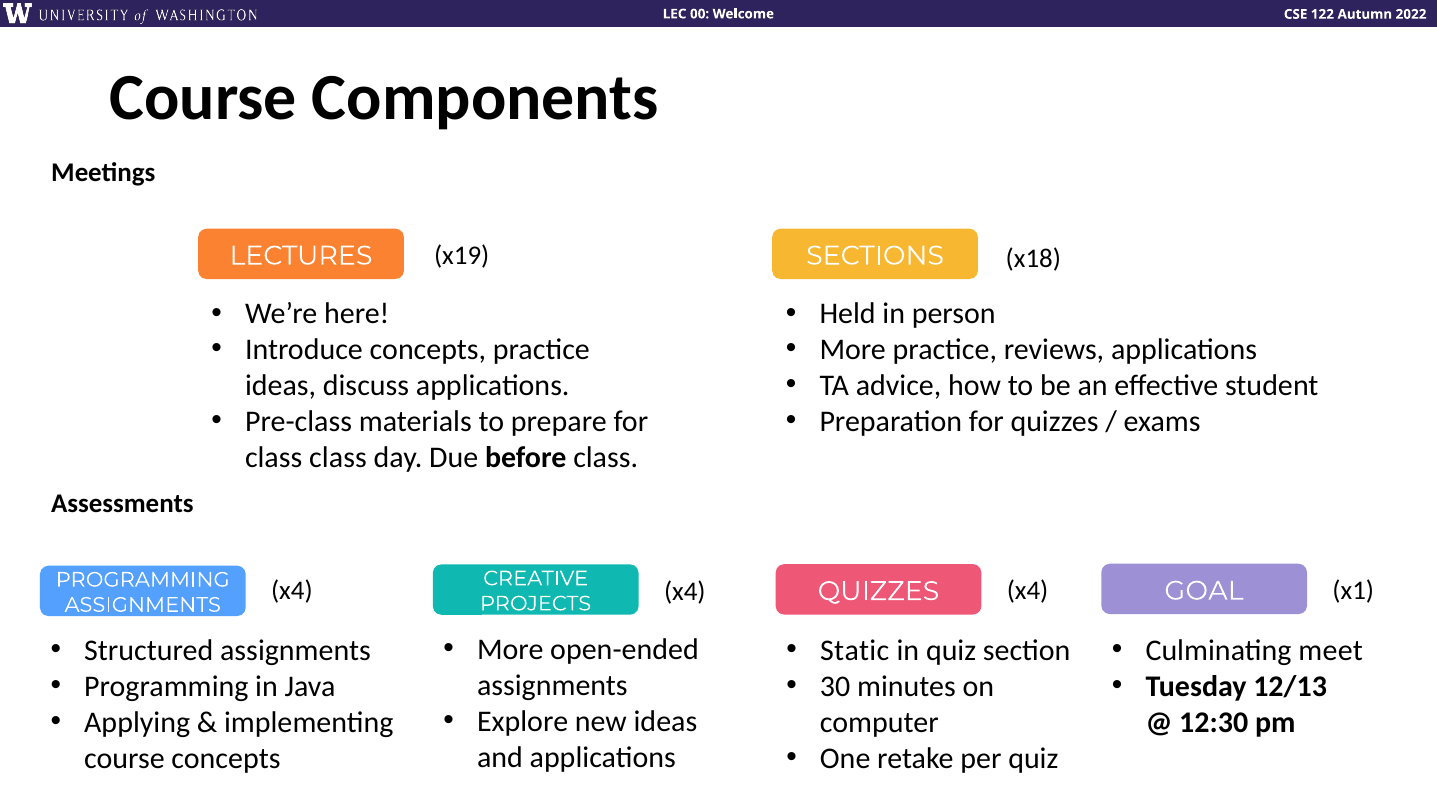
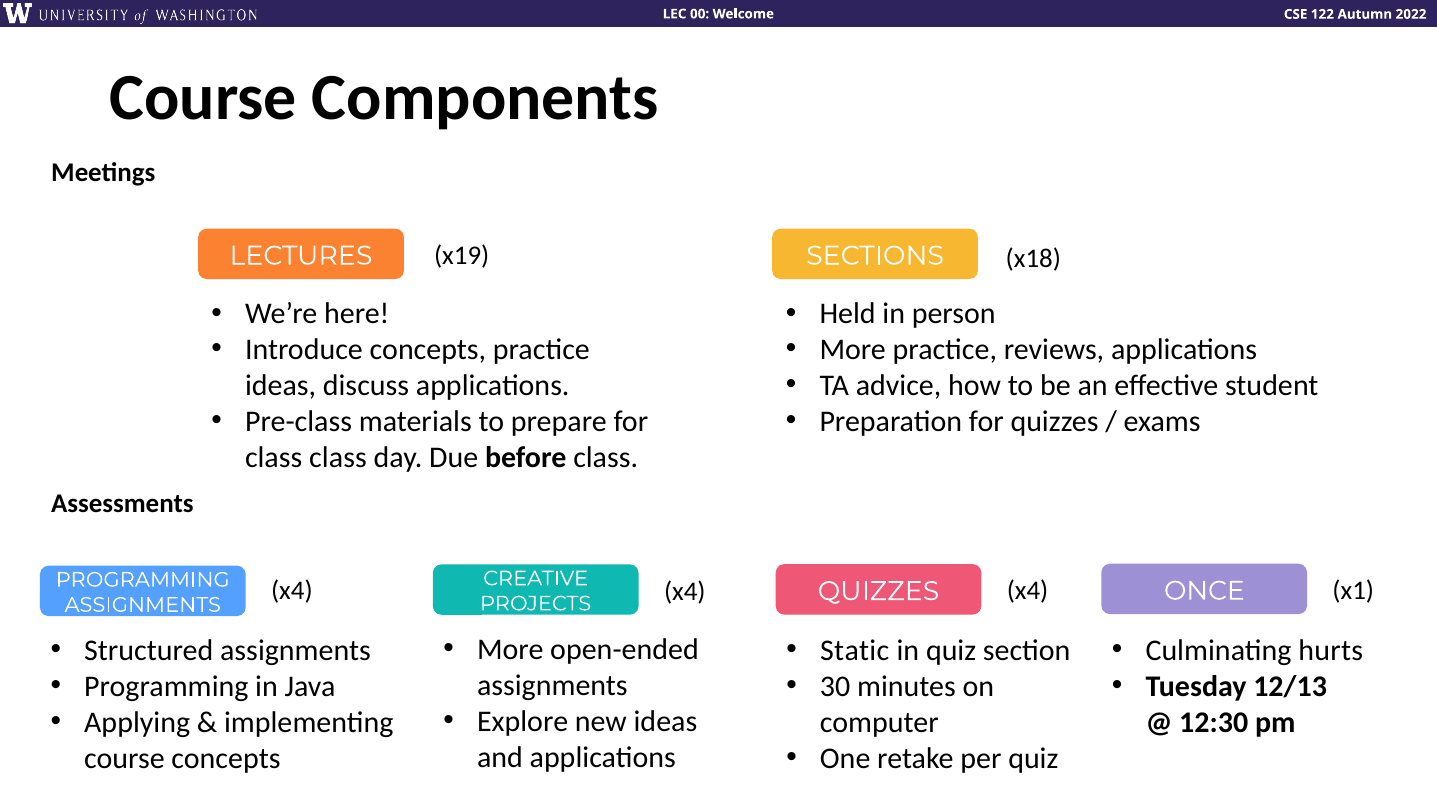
GOAL: GOAL -> ONCE
meet: meet -> hurts
